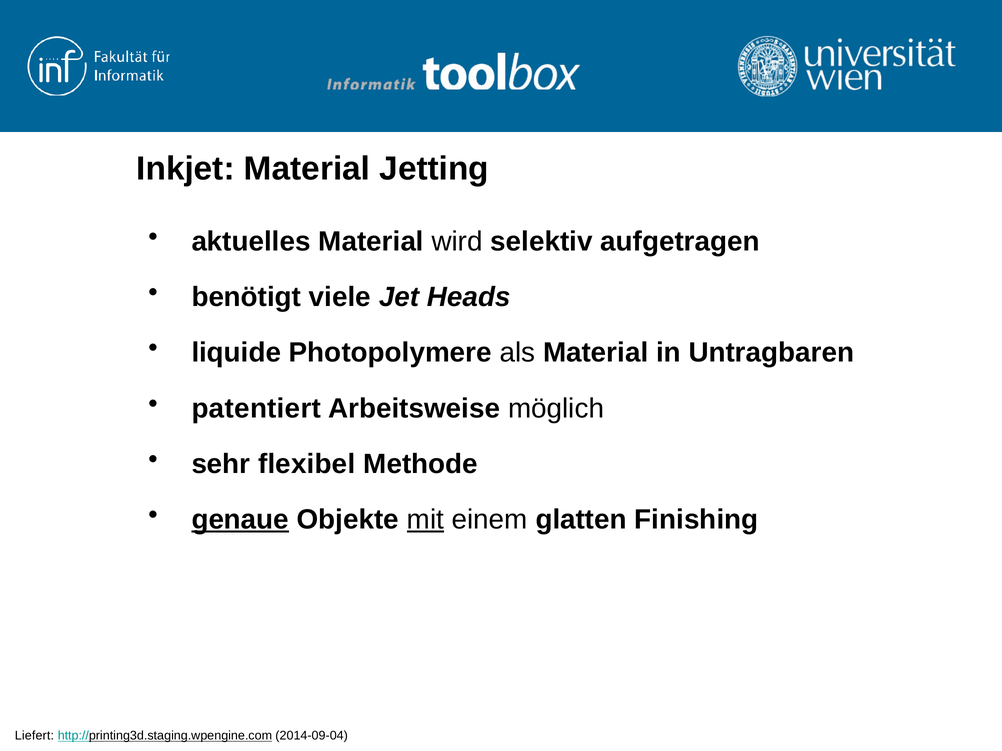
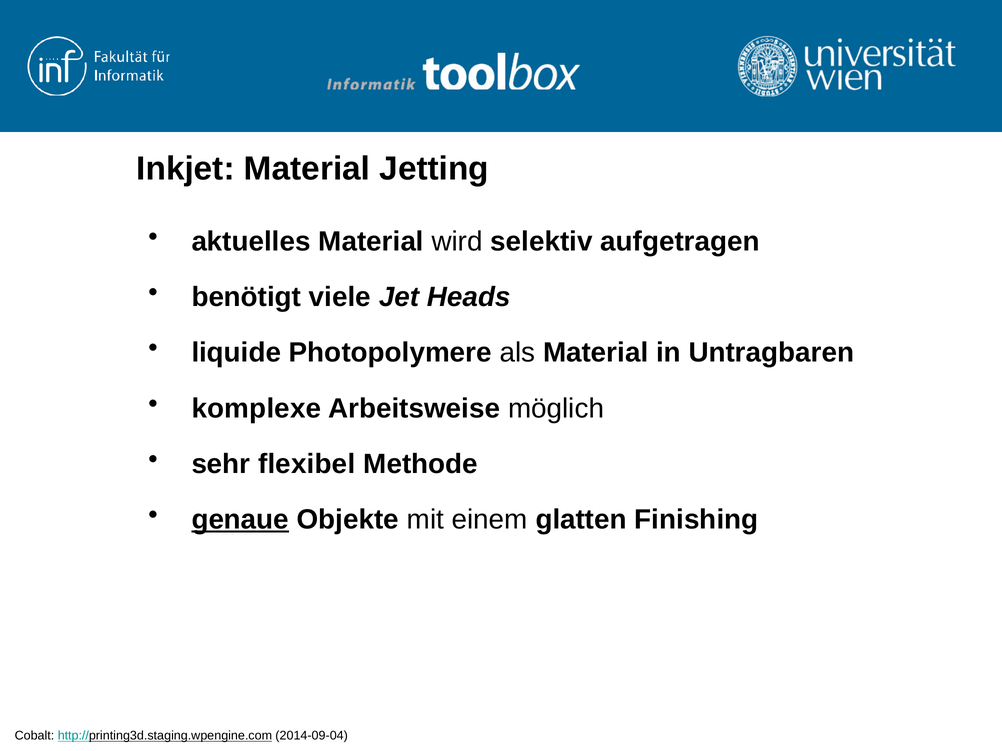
patentiert: patentiert -> komplexe
mit underline: present -> none
Liefert: Liefert -> Cobalt
